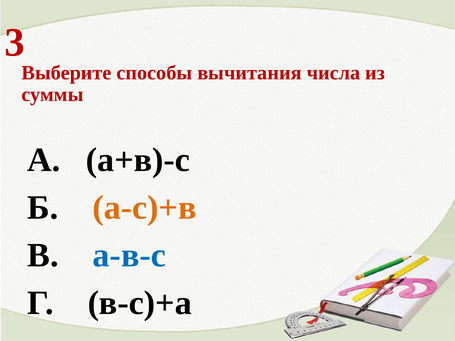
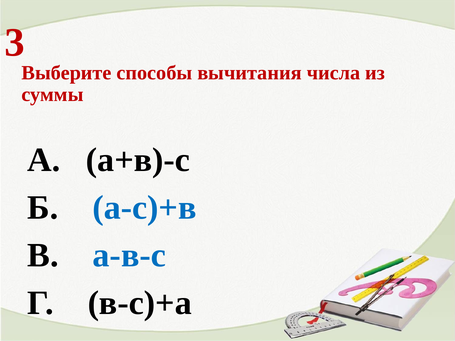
а-с)+в colour: orange -> blue
